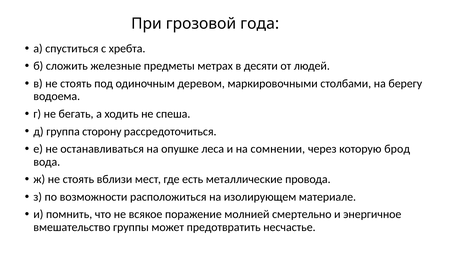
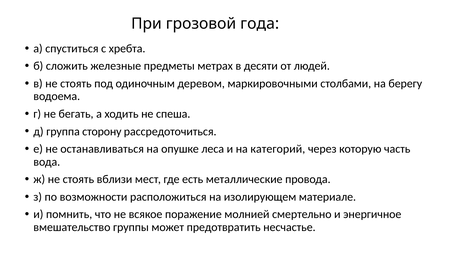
сомнении: сомнении -> категорий
брод: брод -> часть
